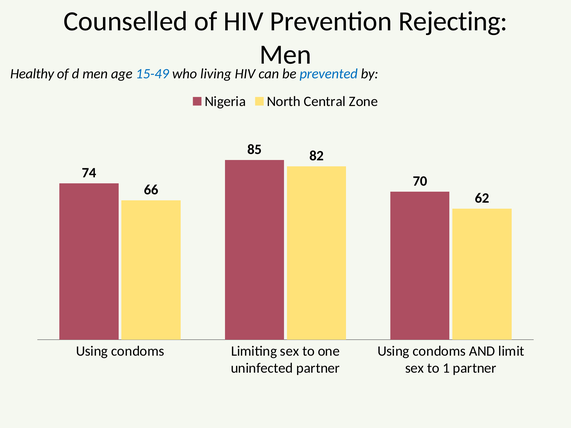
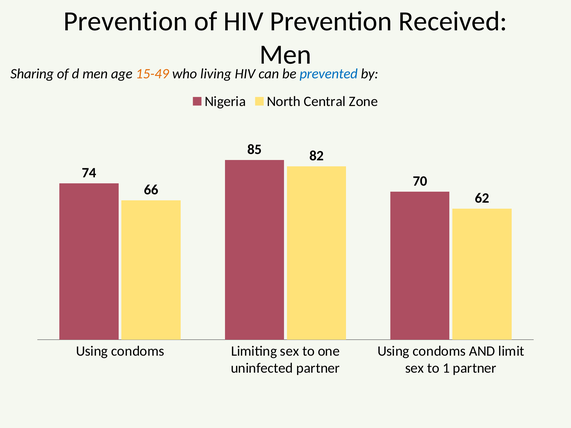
Counselled at (126, 21): Counselled -> Prevention
Rejecting: Rejecting -> Received
Healthy: Healthy -> Sharing
15-49 colour: blue -> orange
